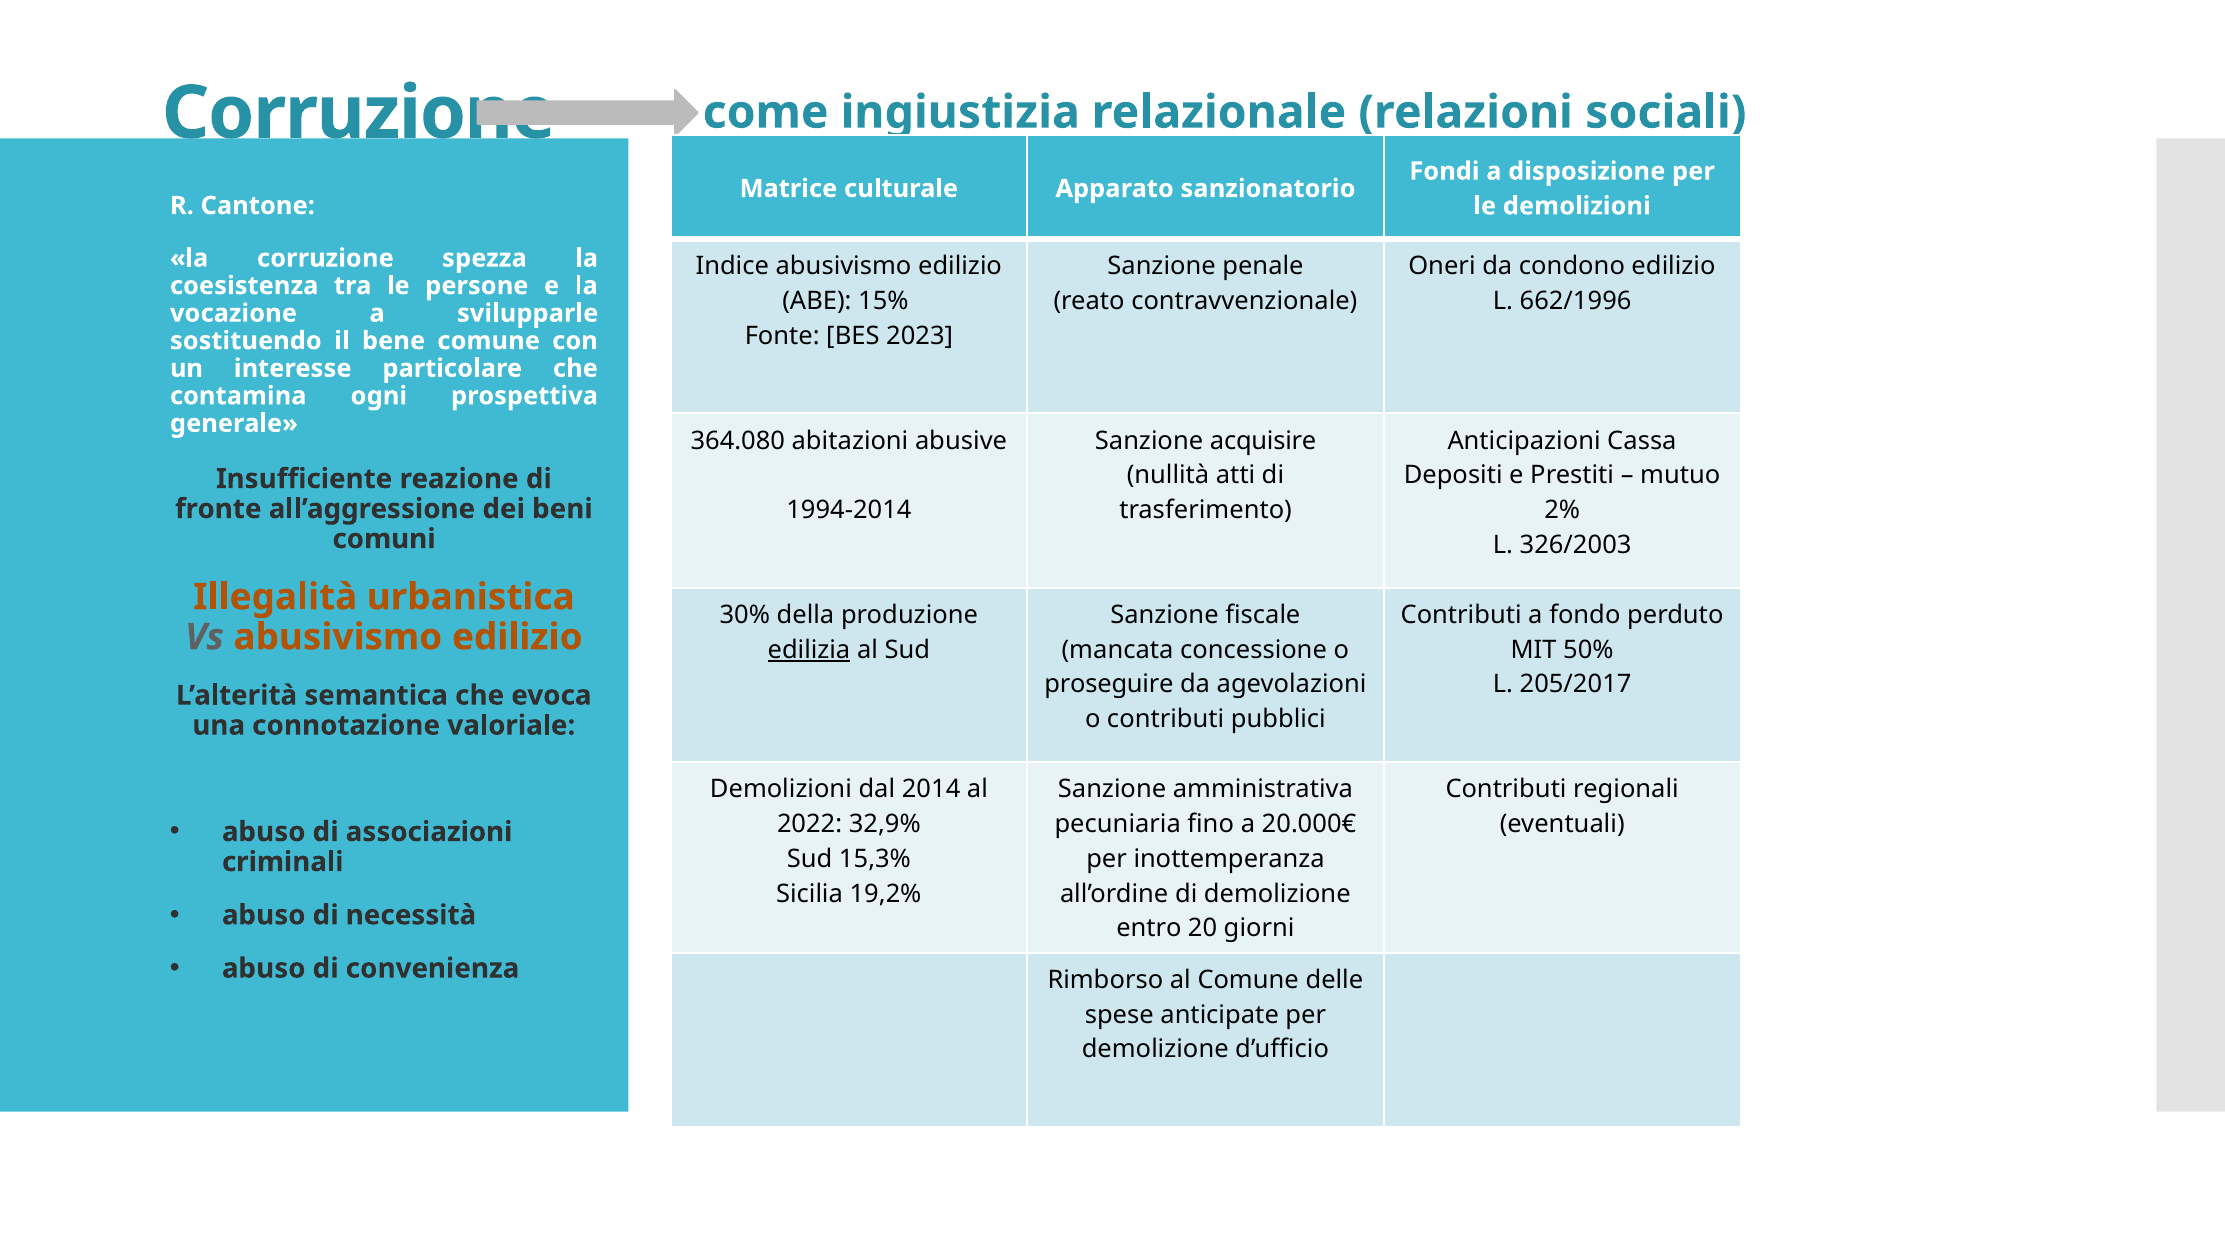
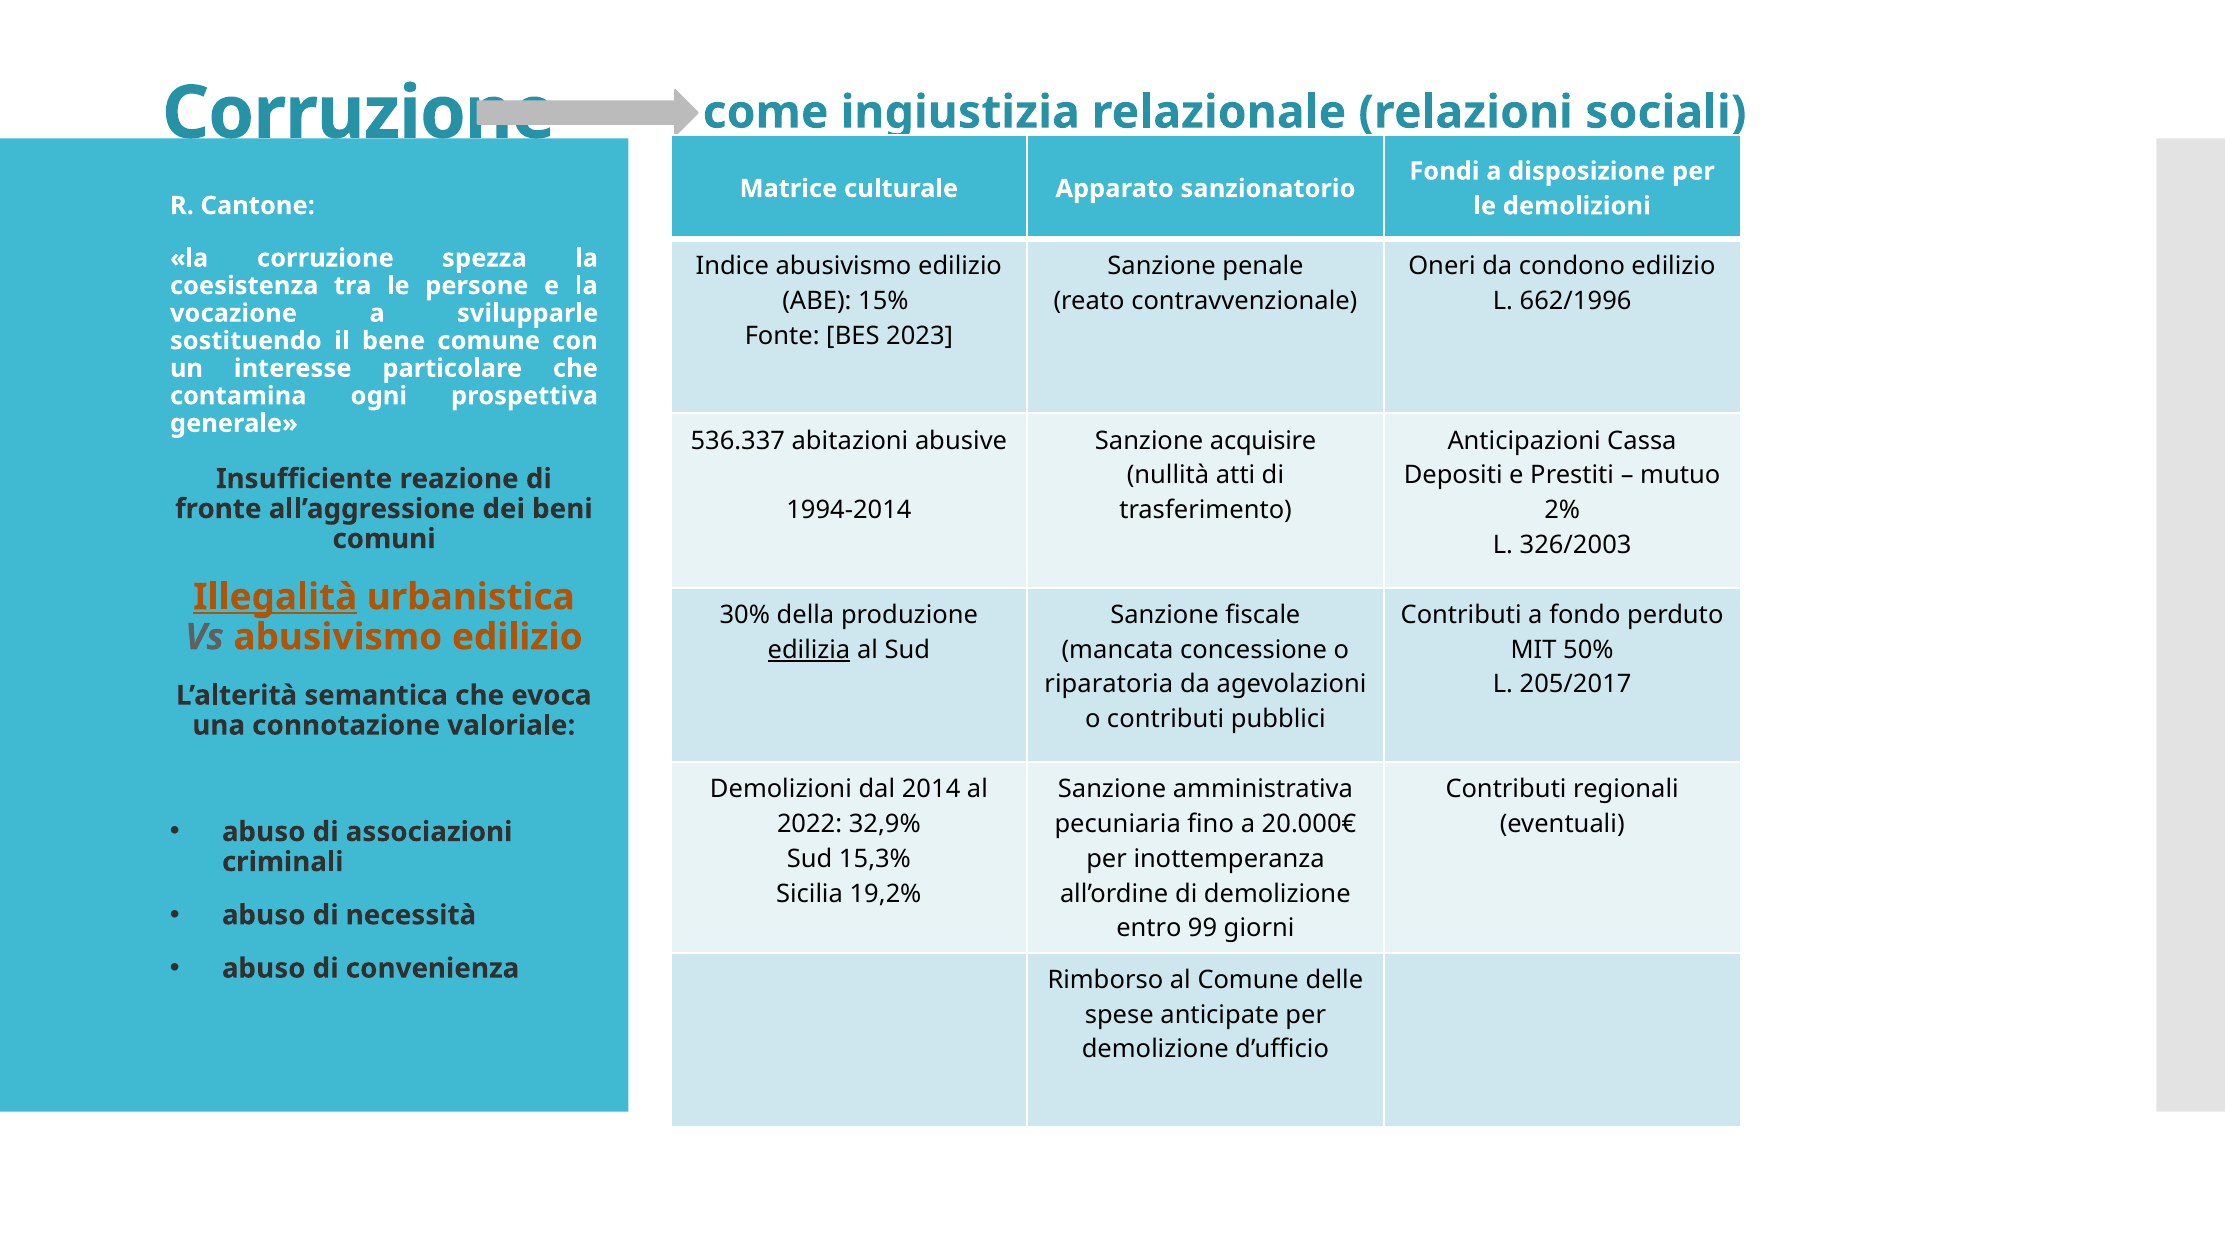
364.080: 364.080 -> 536.337
Illegalità underline: none -> present
proseguire: proseguire -> riparatoria
20: 20 -> 99
